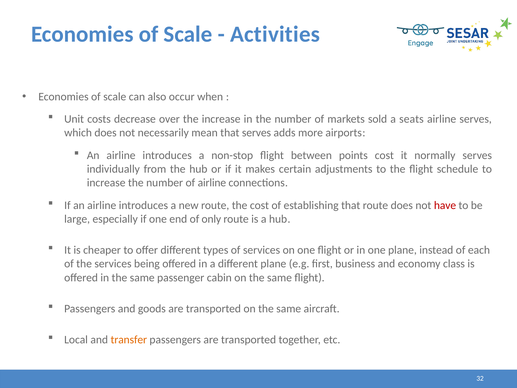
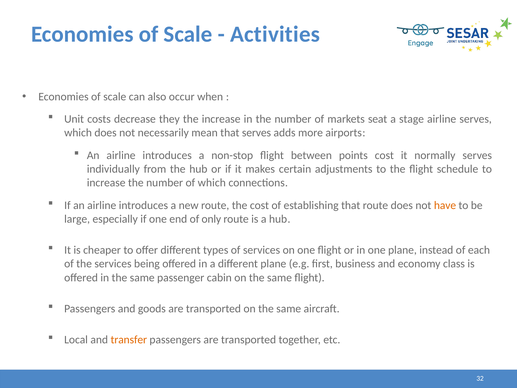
over: over -> they
sold: sold -> seat
seats: seats -> stage
of airline: airline -> which
have colour: red -> orange
